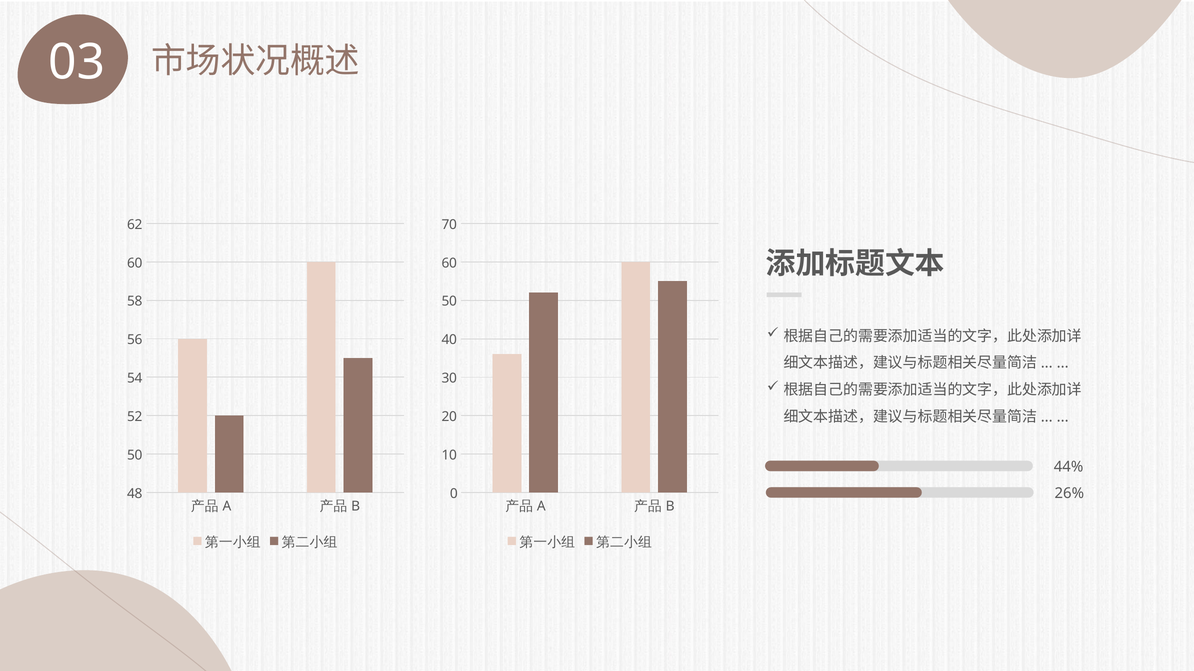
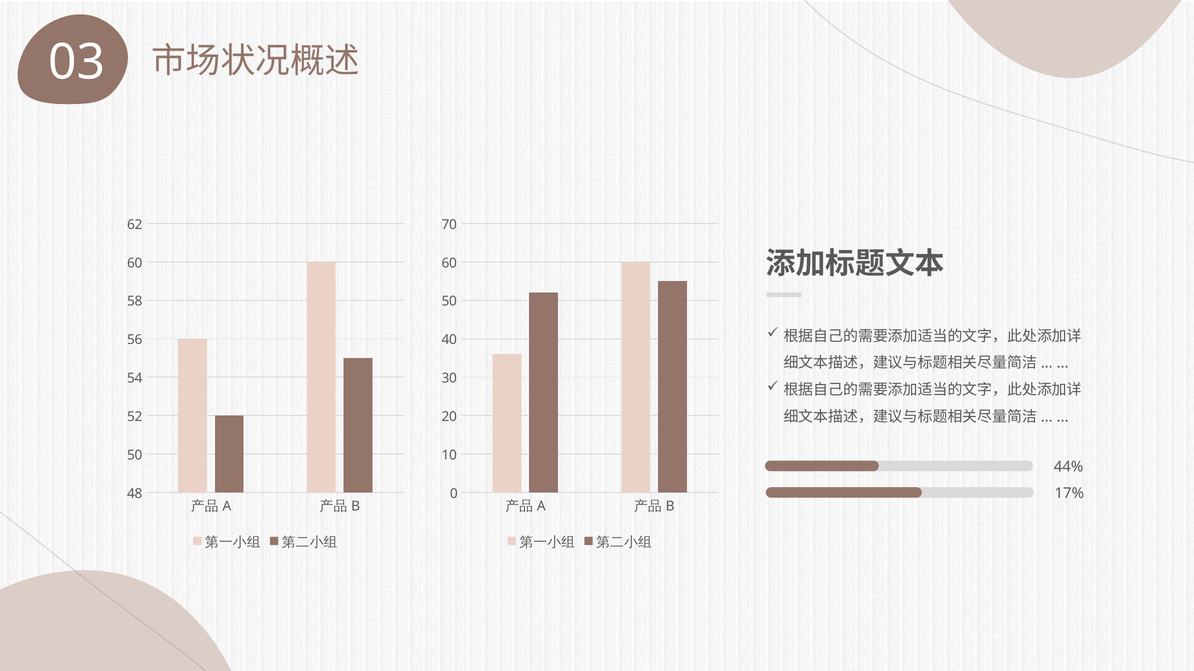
26%: 26% -> 17%
